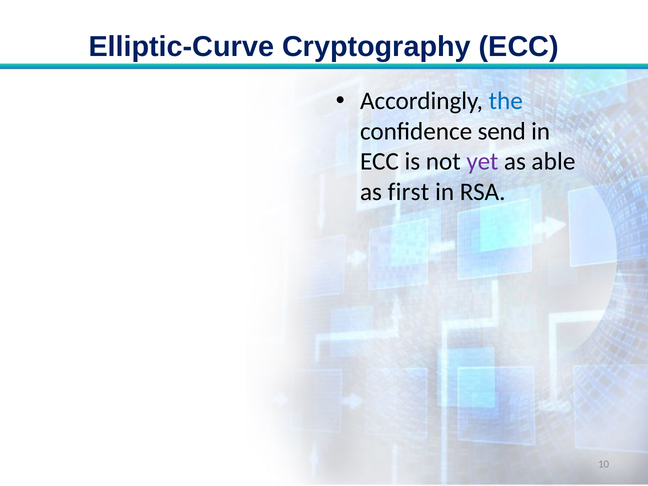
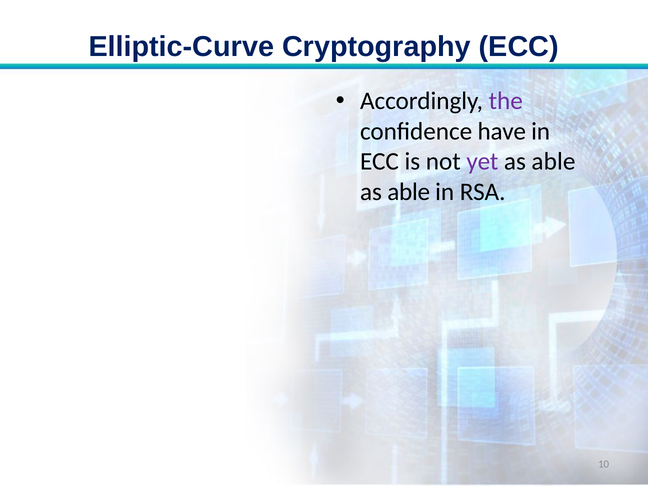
the colour: blue -> purple
send: send -> have
first at (408, 192): first -> able
